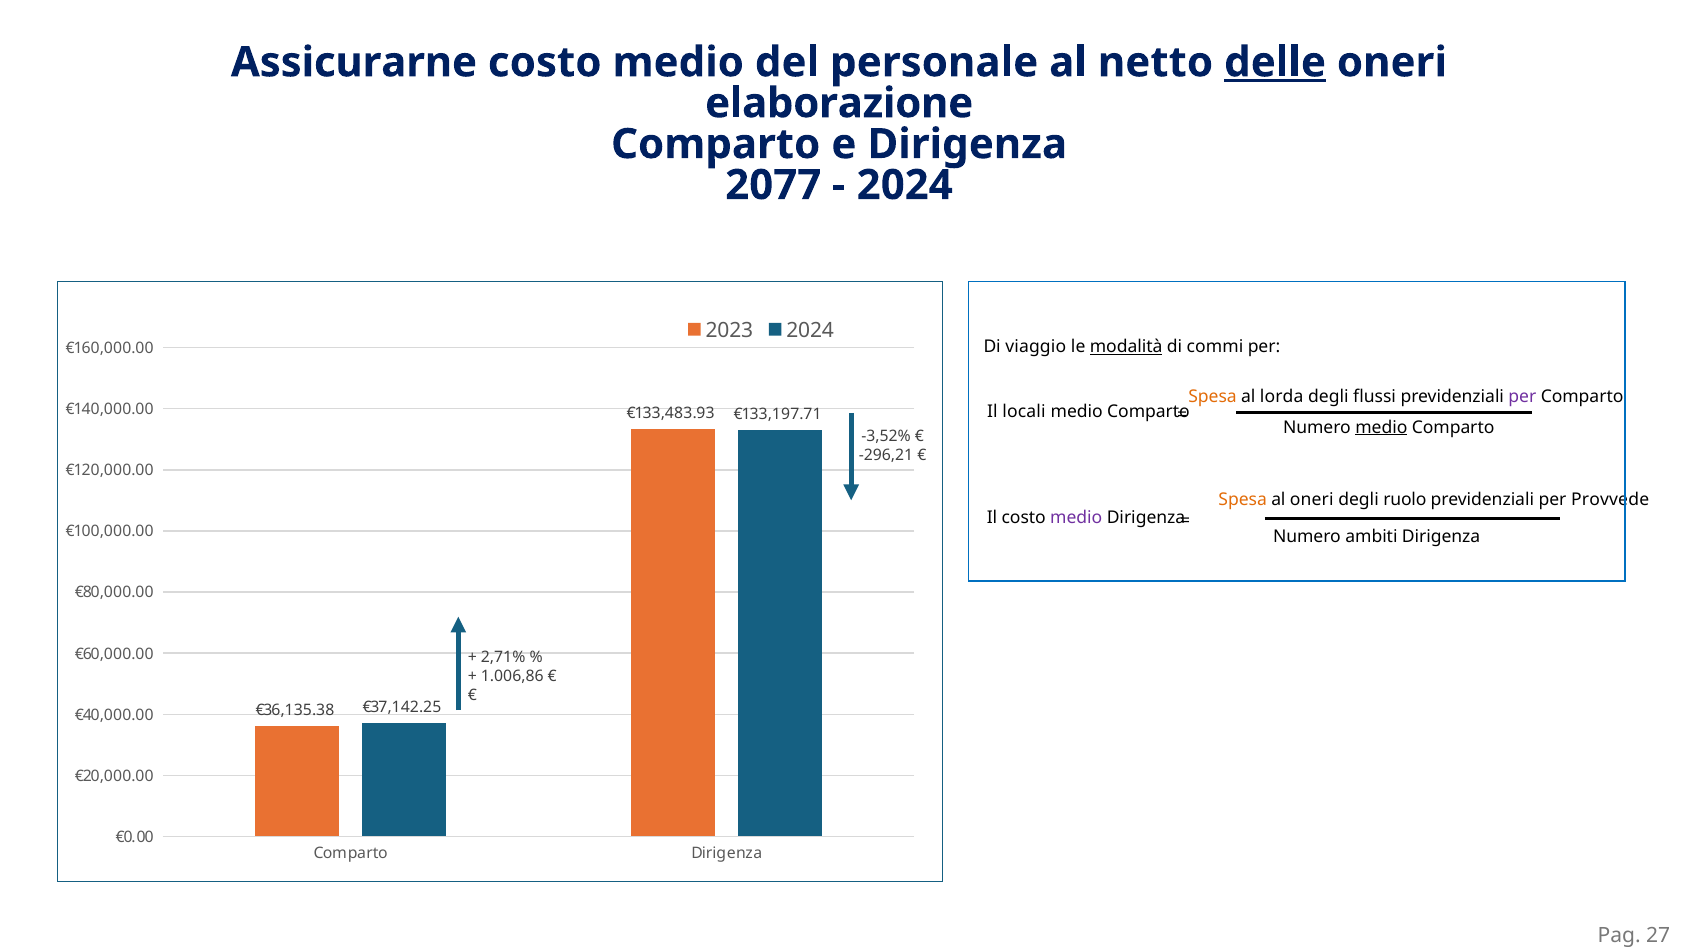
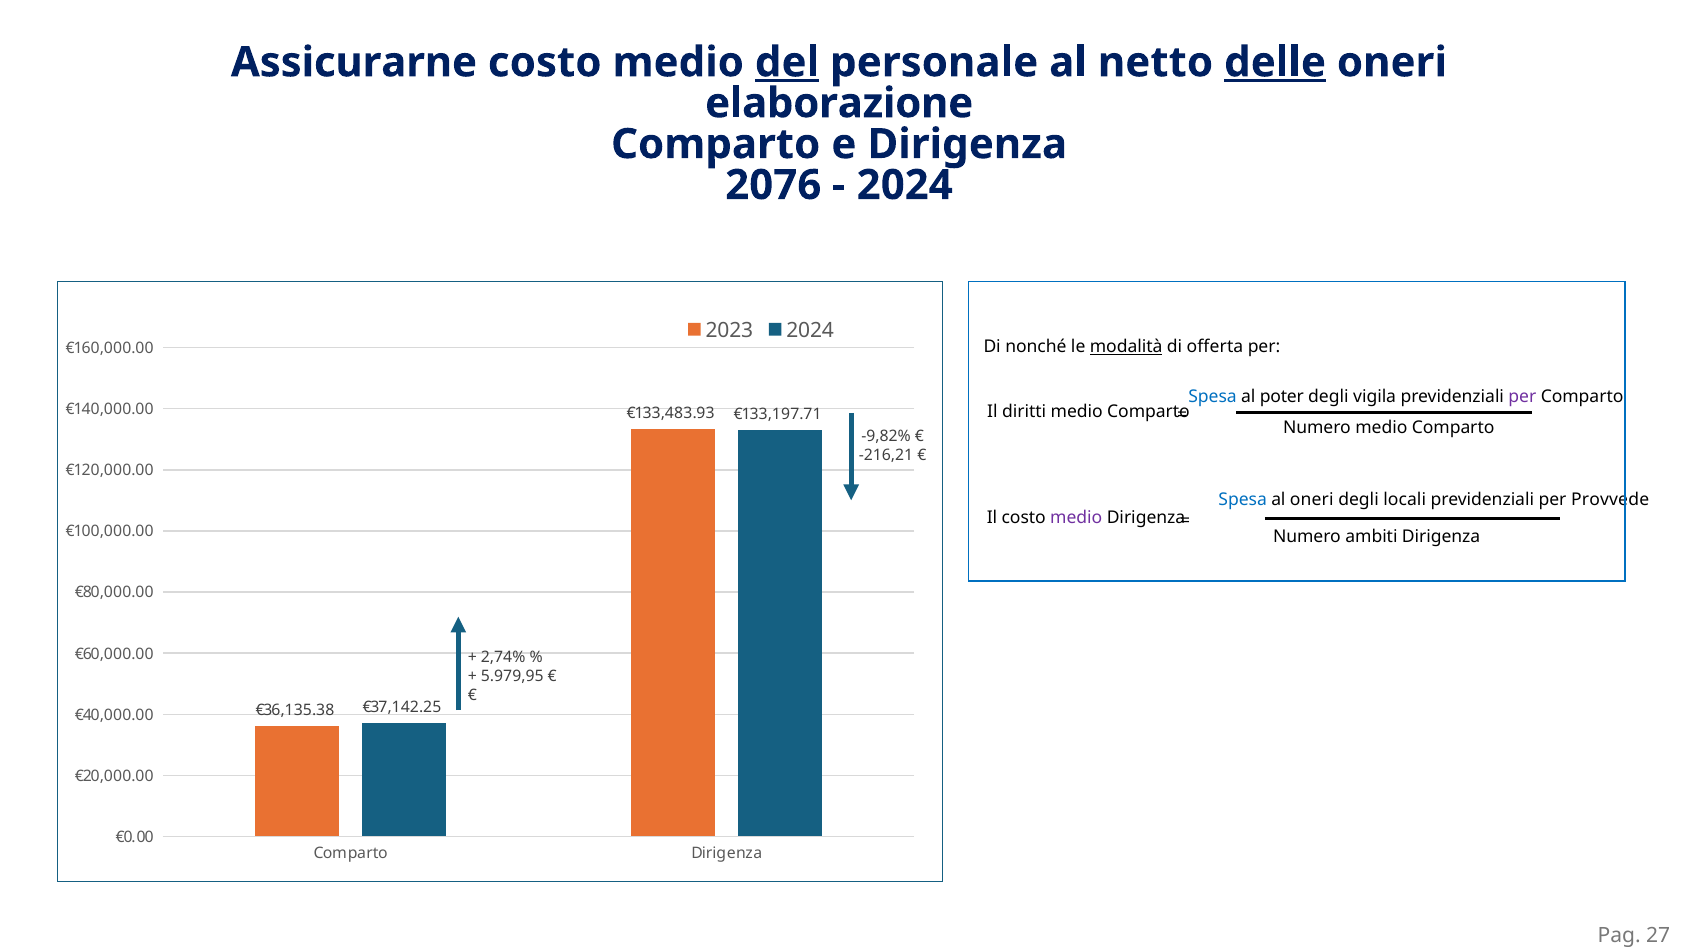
del underline: none -> present
2077: 2077 -> 2076
viaggio: viaggio -> nonché
commi: commi -> offerta
Spesa at (1213, 396) colour: orange -> blue
lorda: lorda -> poter
flussi: flussi -> vigila
locali: locali -> diritti
medio at (1381, 427) underline: present -> none
-3,52%: -3,52% -> -9,82%
-296,21: -296,21 -> -216,21
Spesa at (1243, 500) colour: orange -> blue
ruolo: ruolo -> locali
2,71%: 2,71% -> 2,74%
1.006,86: 1.006,86 -> 5.979,95
